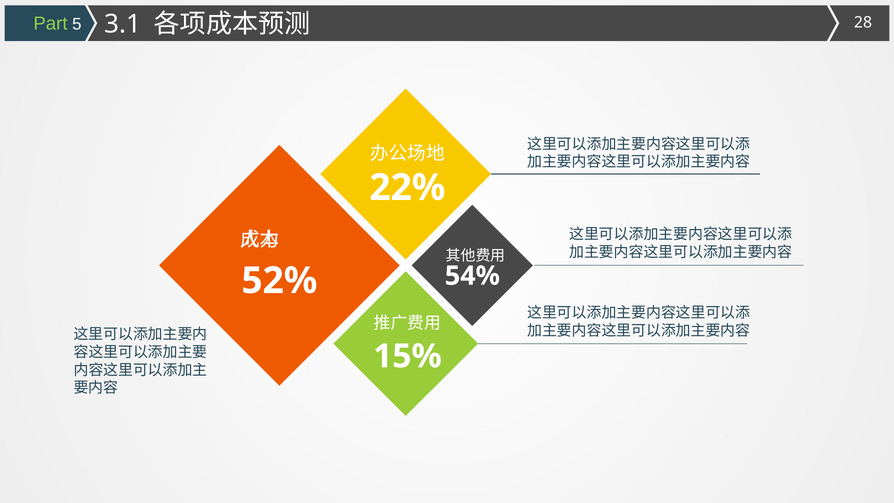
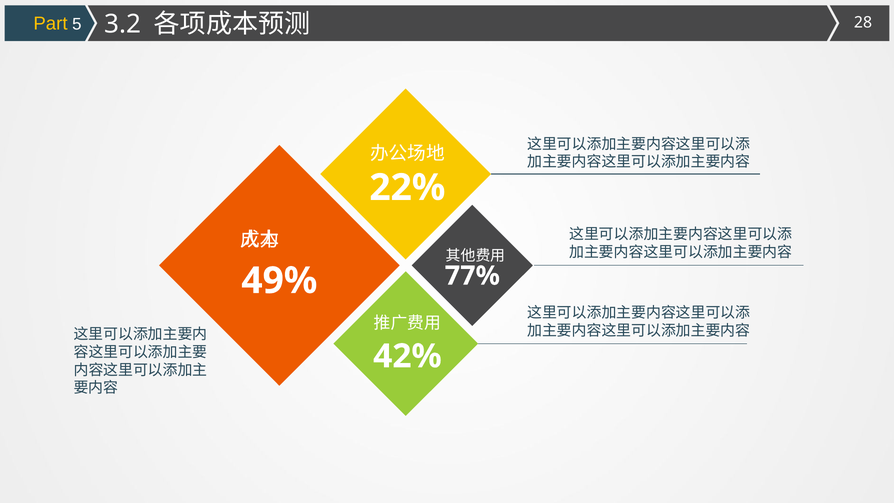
Part colour: light green -> yellow
3.1: 3.1 -> 3.2
54%: 54% -> 77%
52%: 52% -> 49%
15%: 15% -> 42%
